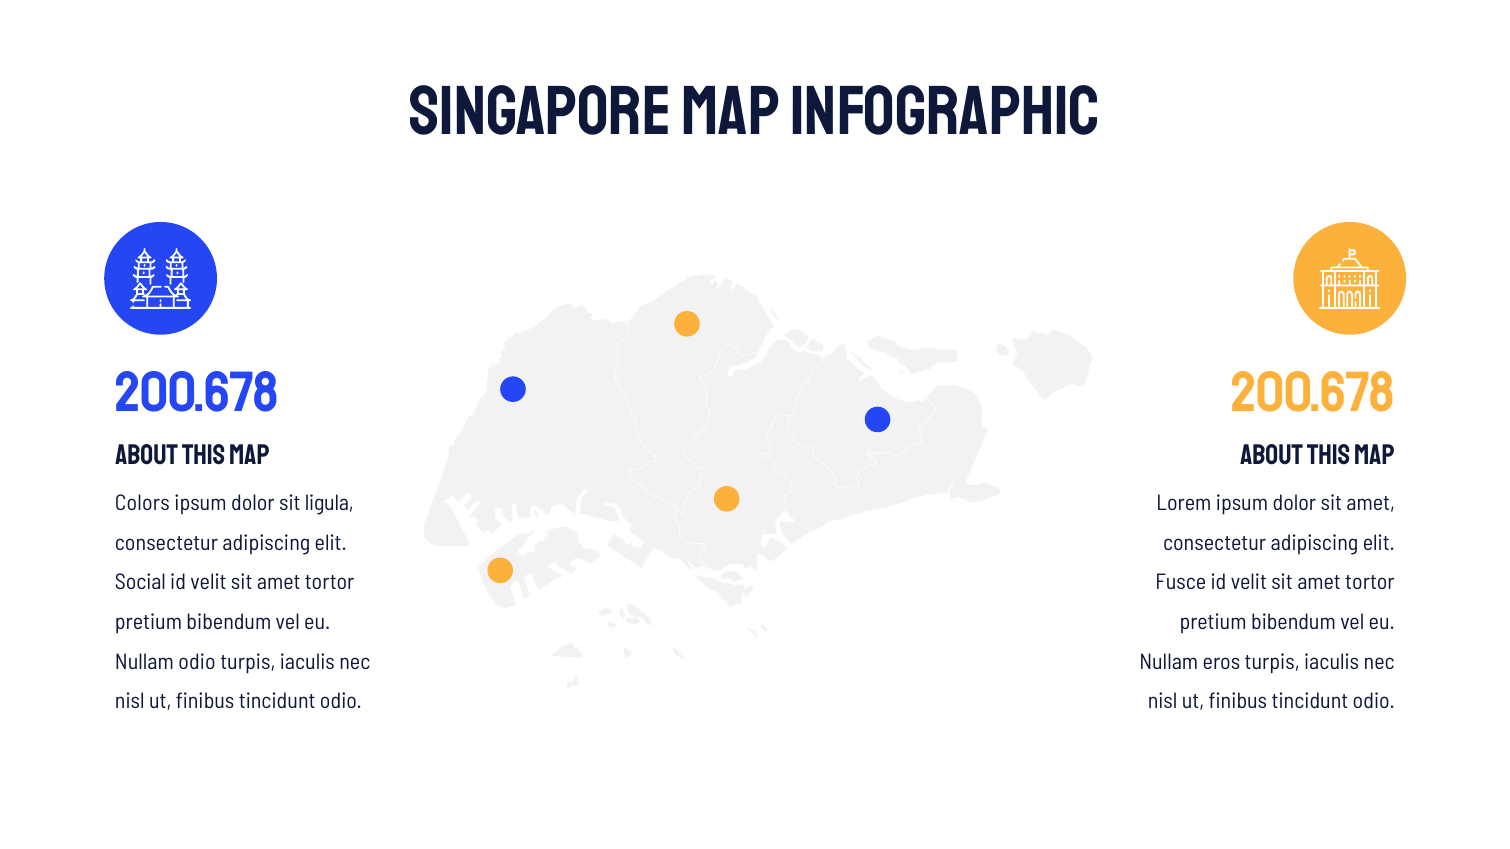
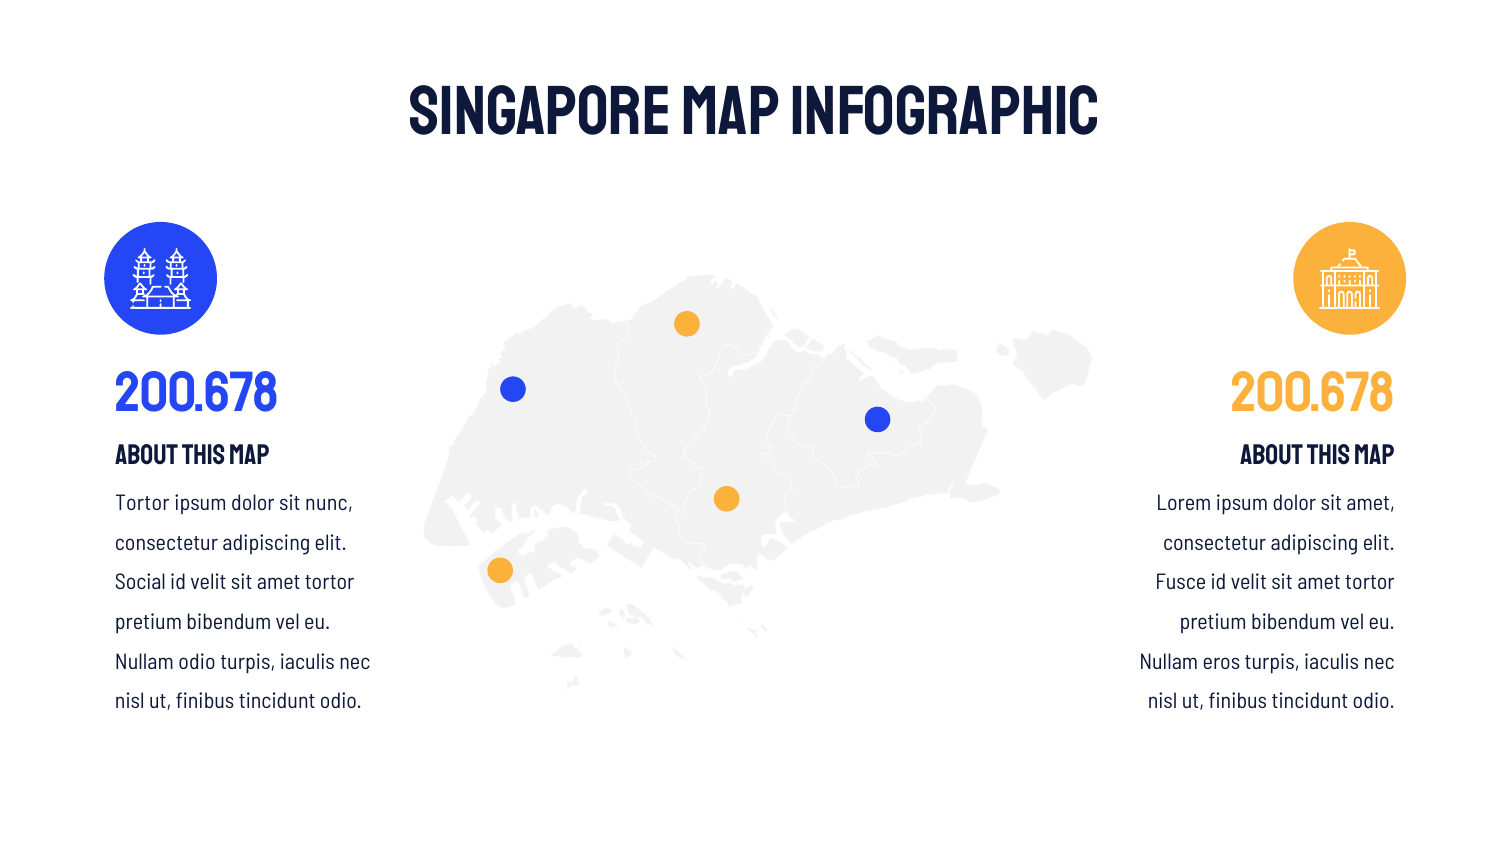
Colors at (142, 504): Colors -> Tortor
ligula: ligula -> nunc
